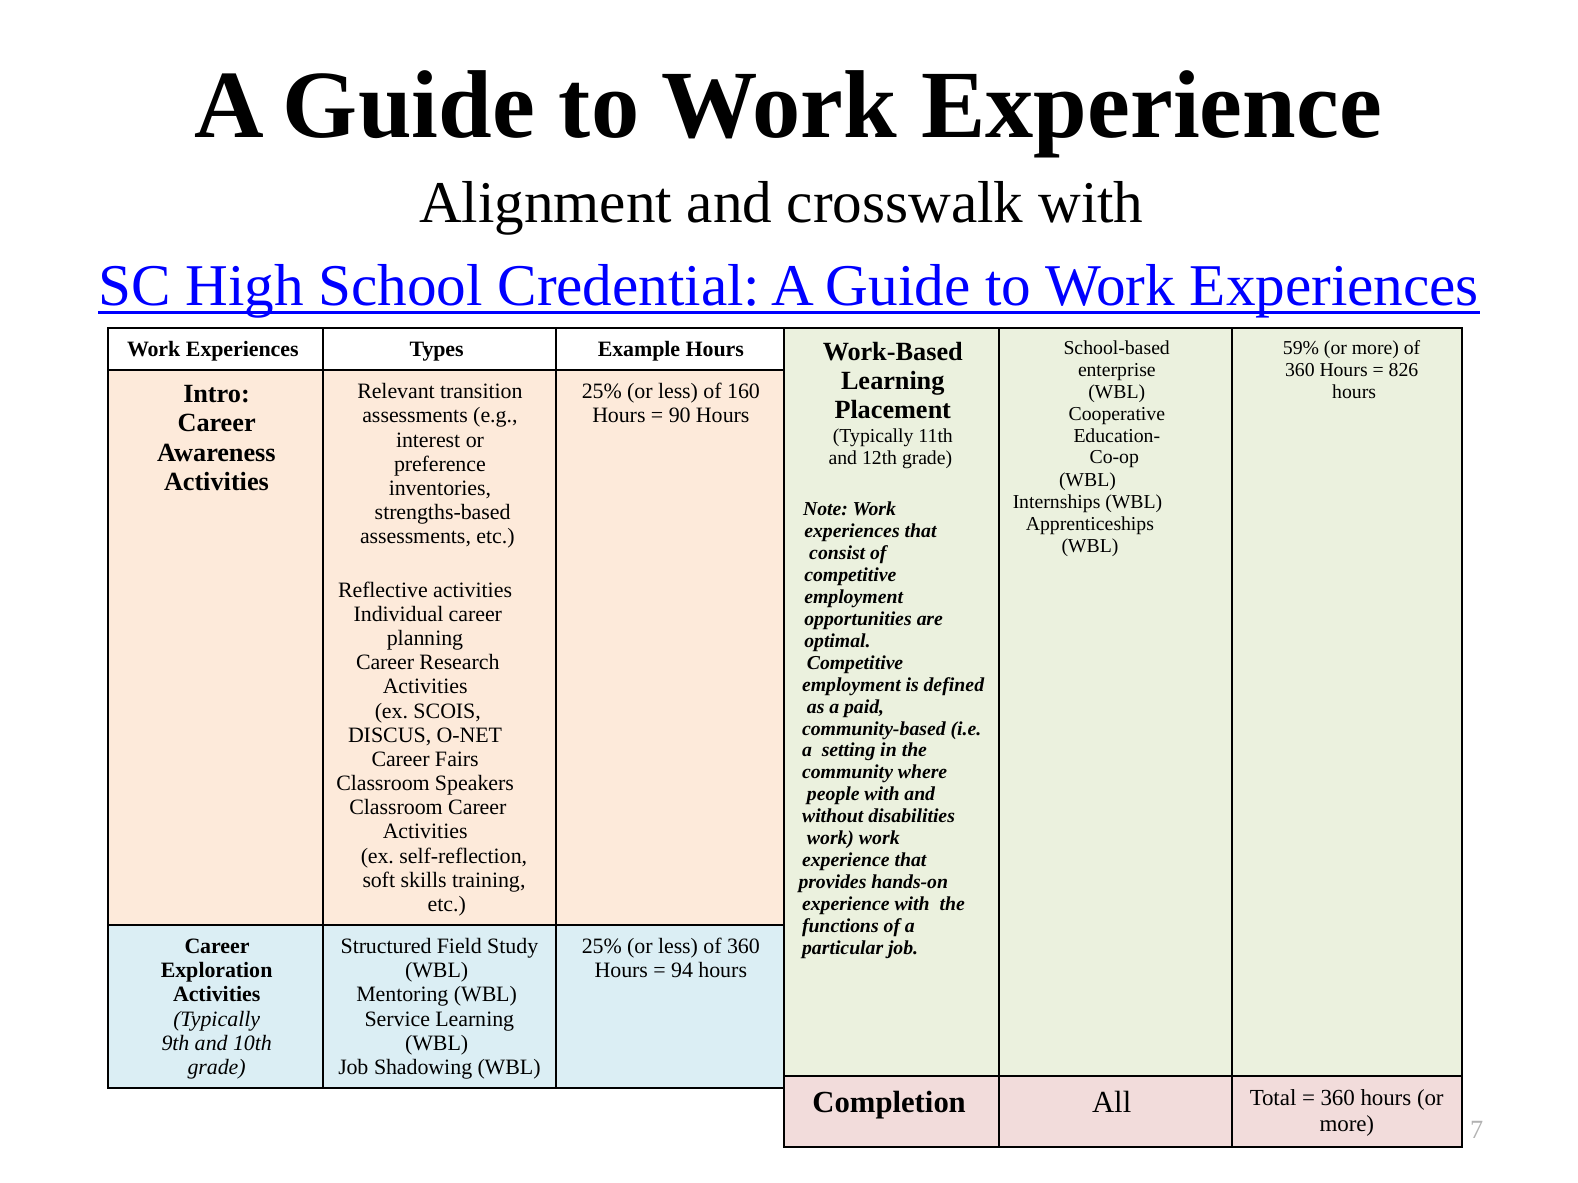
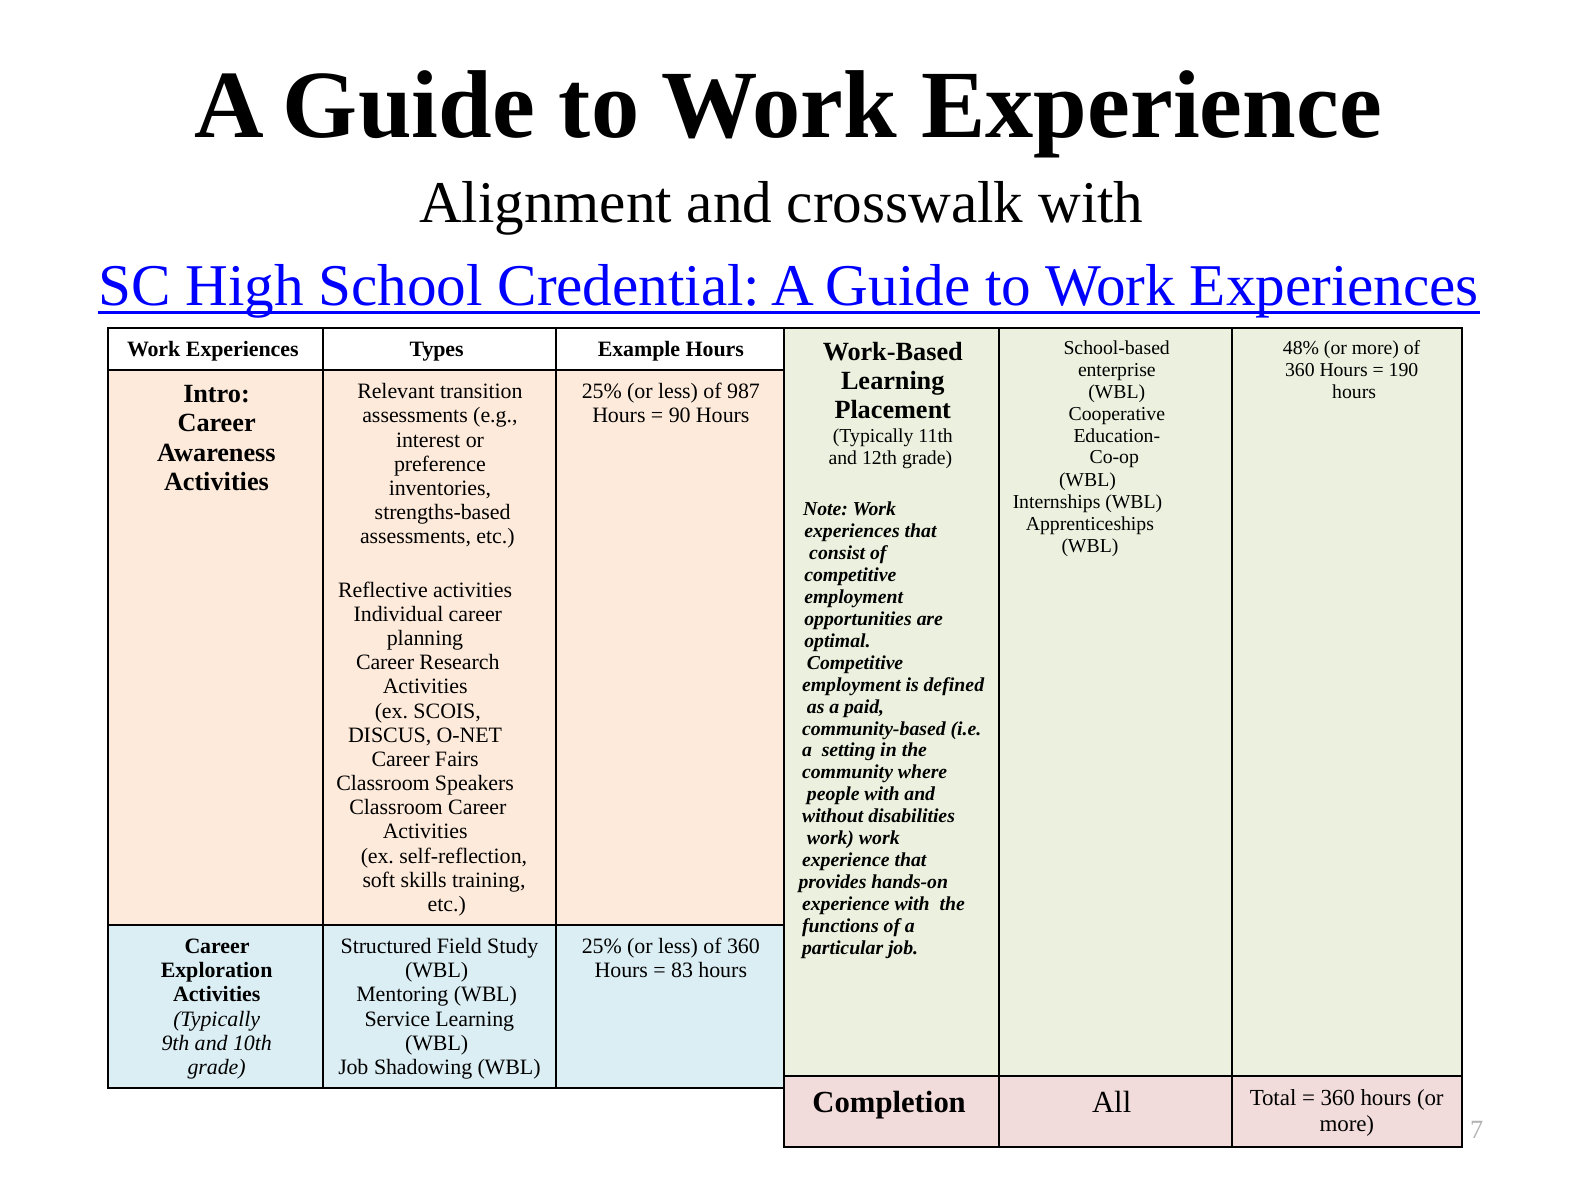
59%: 59% -> 48%
826: 826 -> 190
160: 160 -> 987
94: 94 -> 83
